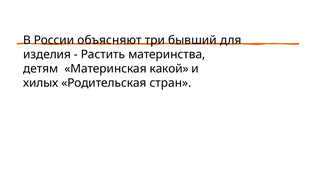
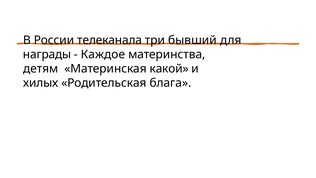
объясняют: объясняют -> телеканала
изделия: изделия -> награды
Растить: Растить -> Каждое
стран: стран -> блага
